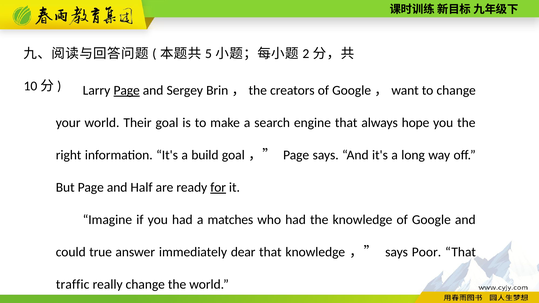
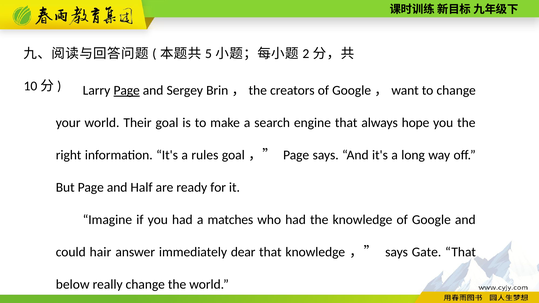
build: build -> rules
for underline: present -> none
true: true -> hair
Poor: Poor -> Gate
traffic: traffic -> below
